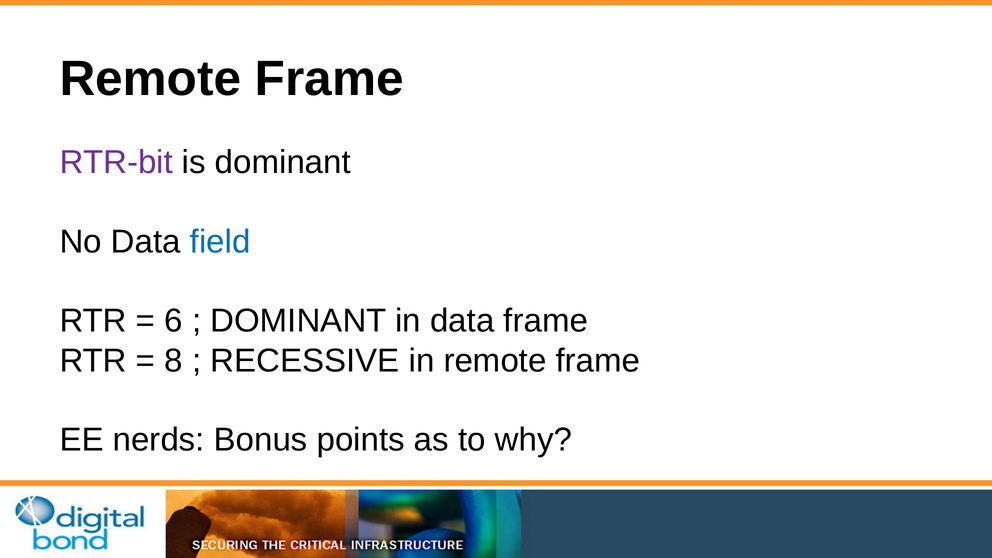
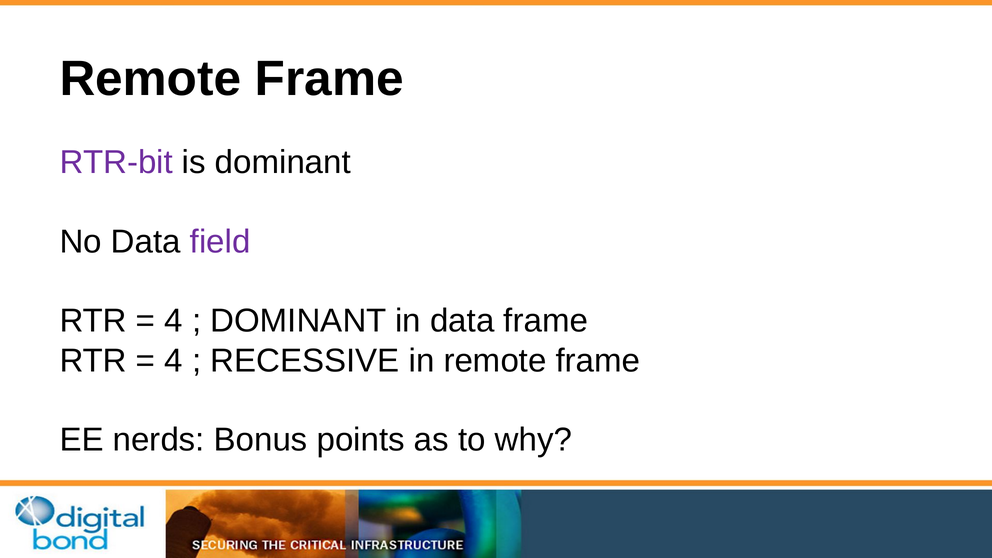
field colour: blue -> purple
6 at (174, 321): 6 -> 4
8 at (174, 361): 8 -> 4
